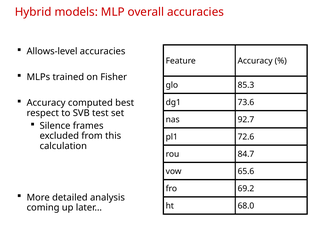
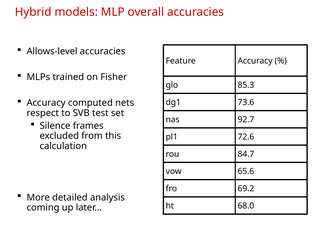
best: best -> nets
